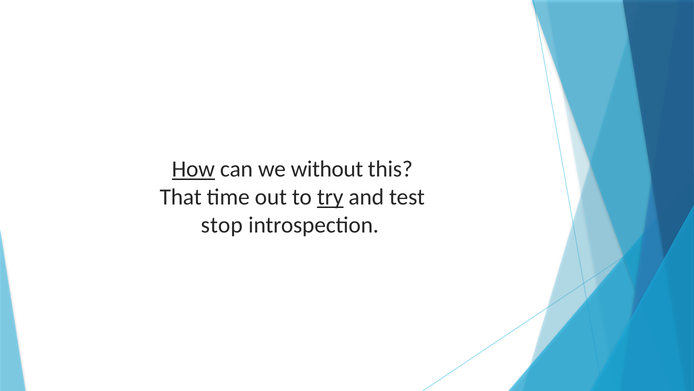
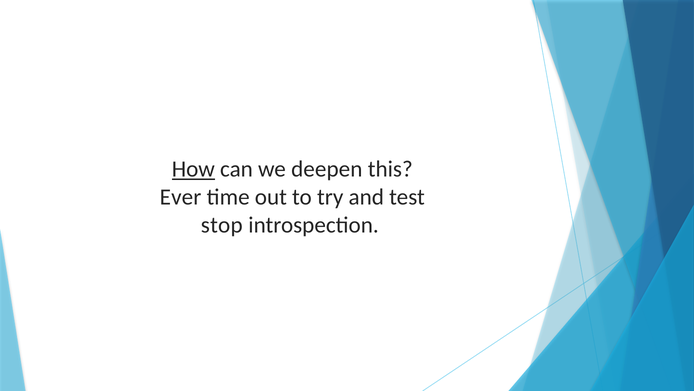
without: without -> deepen
That: That -> Ever
try underline: present -> none
